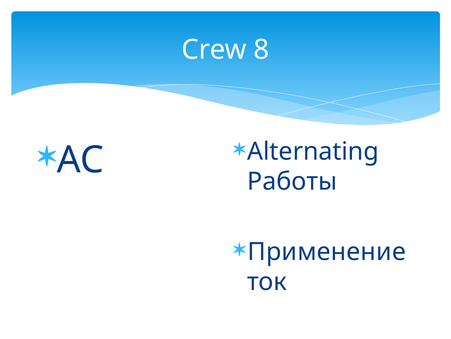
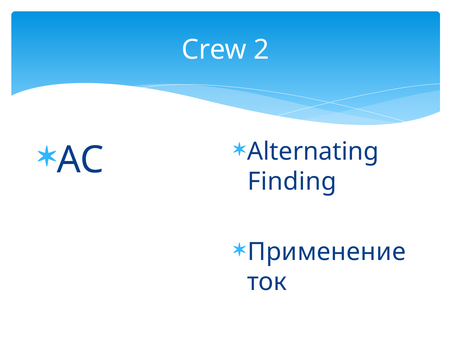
8: 8 -> 2
Работы: Работы -> Finding
